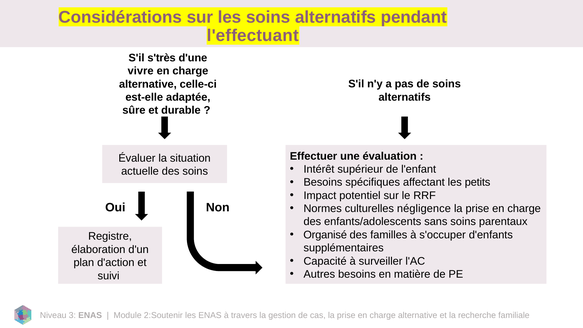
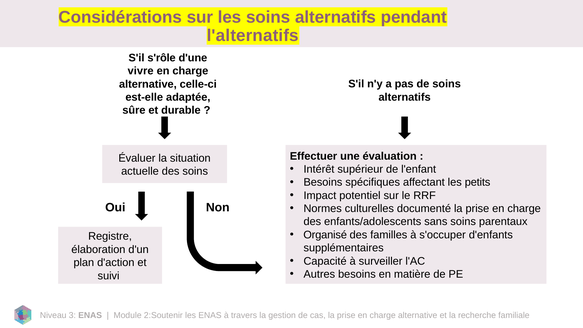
l'effectuant: l'effectuant -> l'alternatifs
s'très: s'très -> s'rôle
négligence: négligence -> documenté
